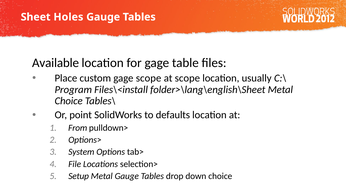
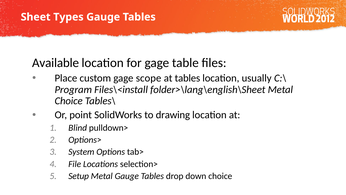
Holes: Holes -> Types
at scope: scope -> tables
defaults: defaults -> drawing
From: From -> Blind
